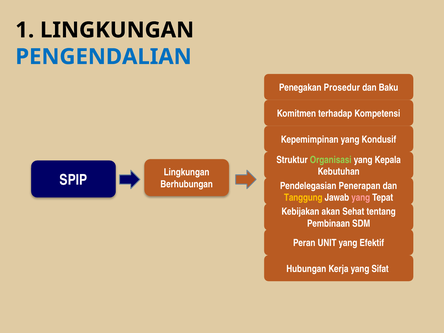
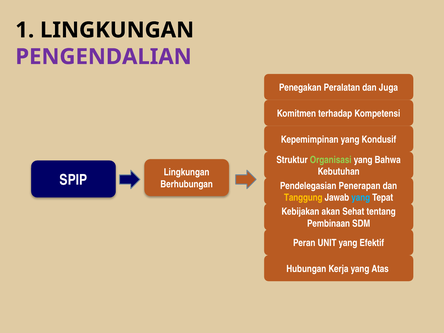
PENGENDALIAN colour: blue -> purple
Prosedur: Prosedur -> Peralatan
Baku: Baku -> Juga
Kepala: Kepala -> Bahwa
yang at (361, 198) colour: pink -> light blue
Sifat: Sifat -> Atas
